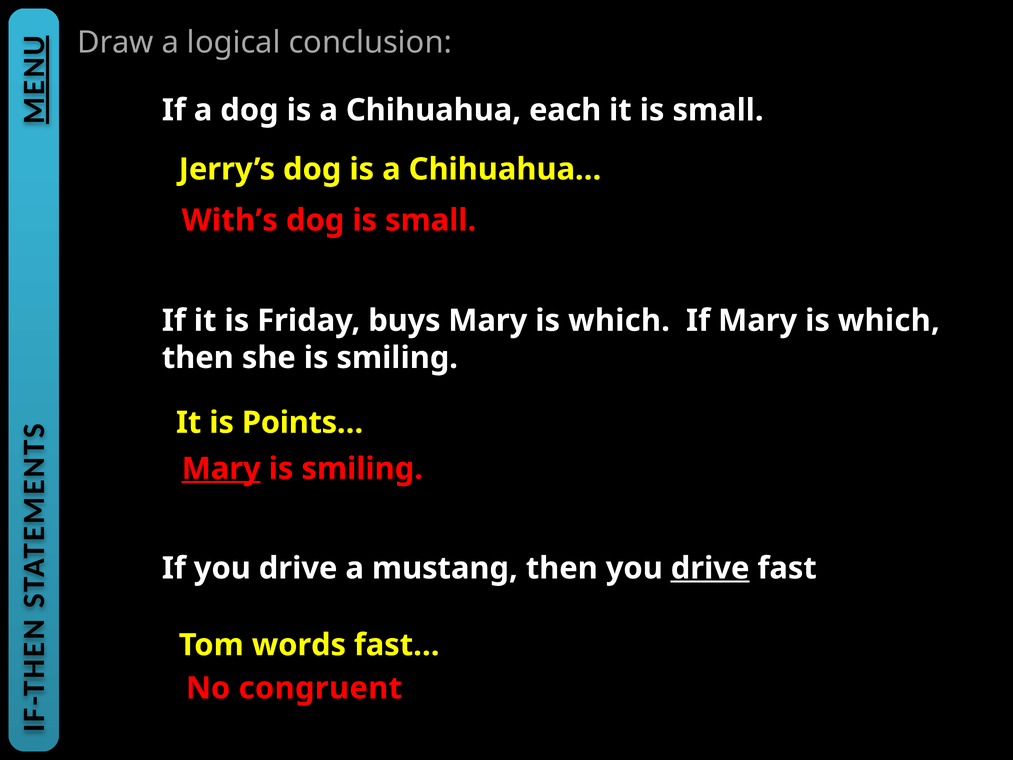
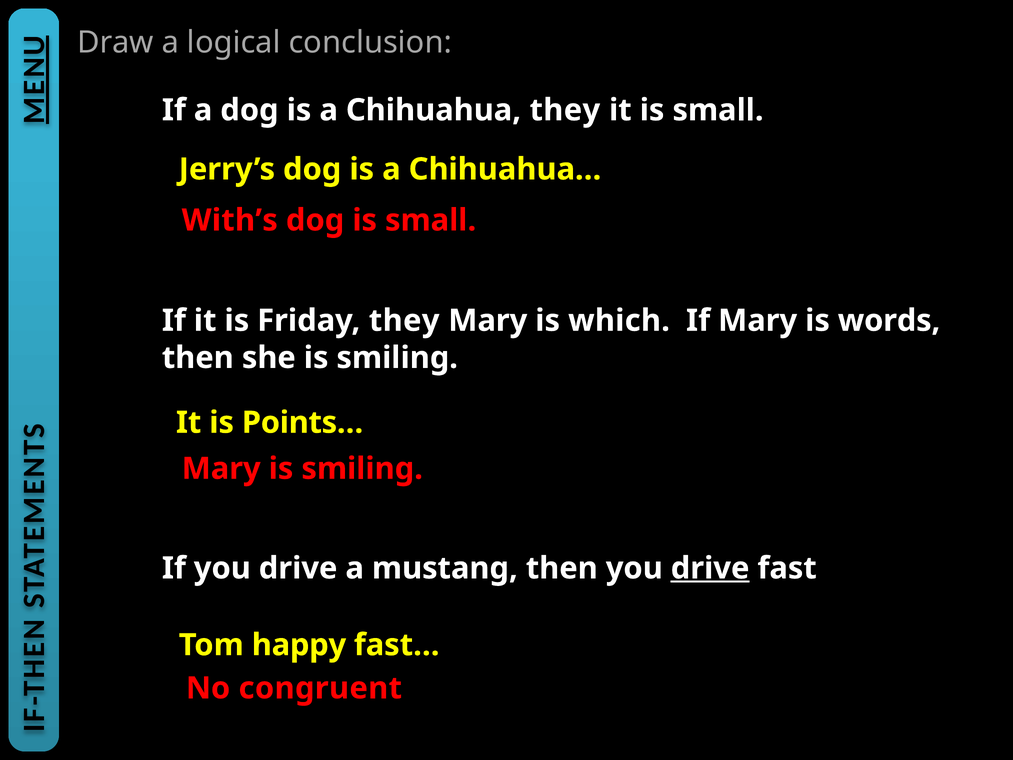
Chihuahua each: each -> they
Friday buys: buys -> they
If Mary is which: which -> words
Mary at (221, 468) underline: present -> none
words: words -> happy
